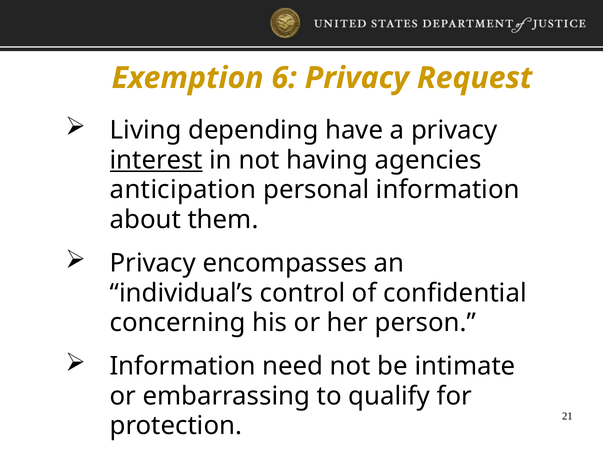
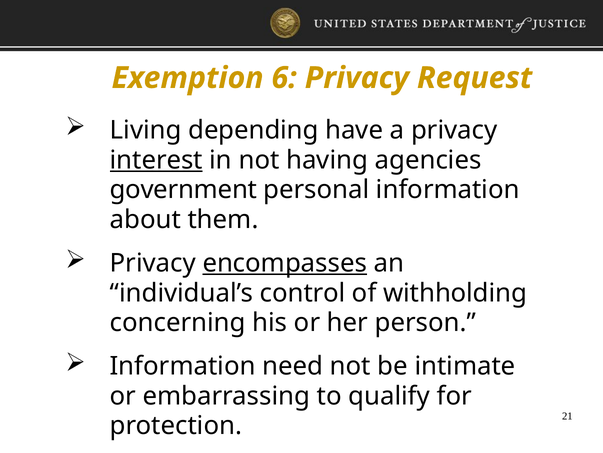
anticipation: anticipation -> government
encompasses underline: none -> present
confidential: confidential -> withholding
